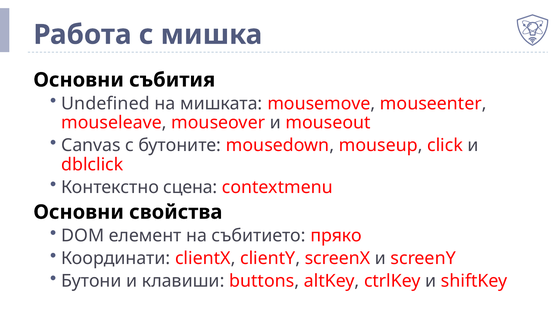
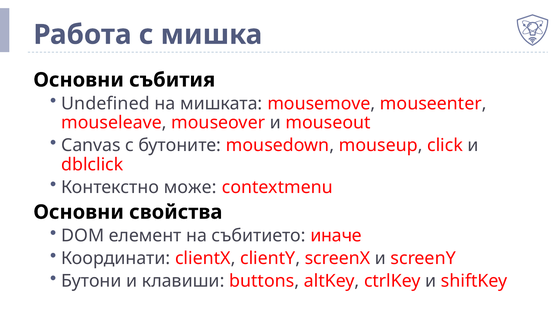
сцена: сцена -> може
пряко: пряко -> иначе
